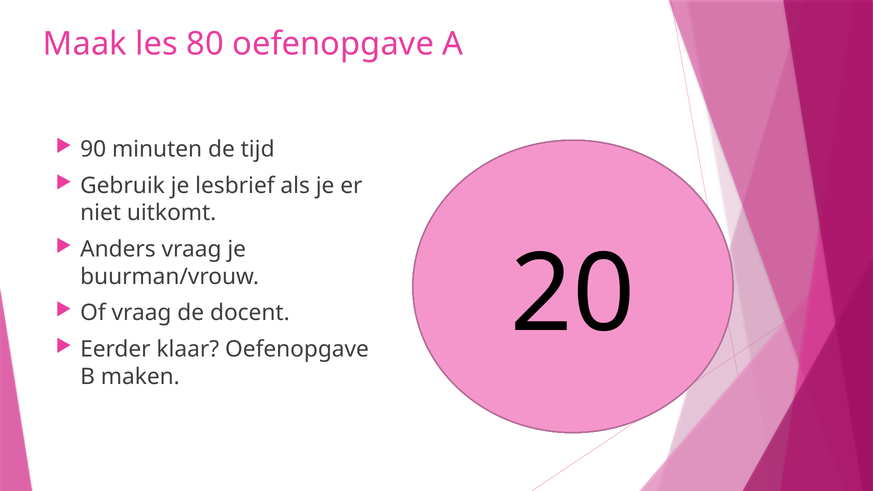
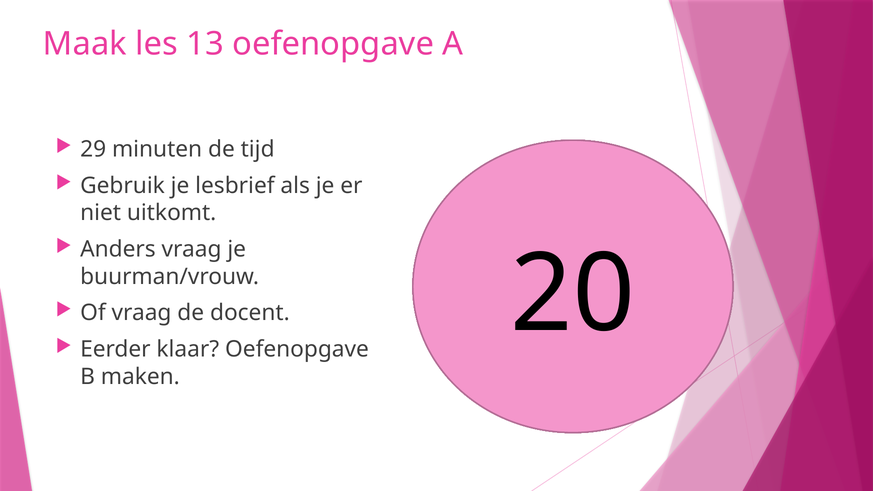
les 80: 80 -> 13
90: 90 -> 29
